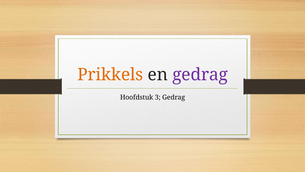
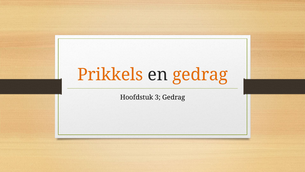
gedrag at (200, 74) colour: purple -> orange
